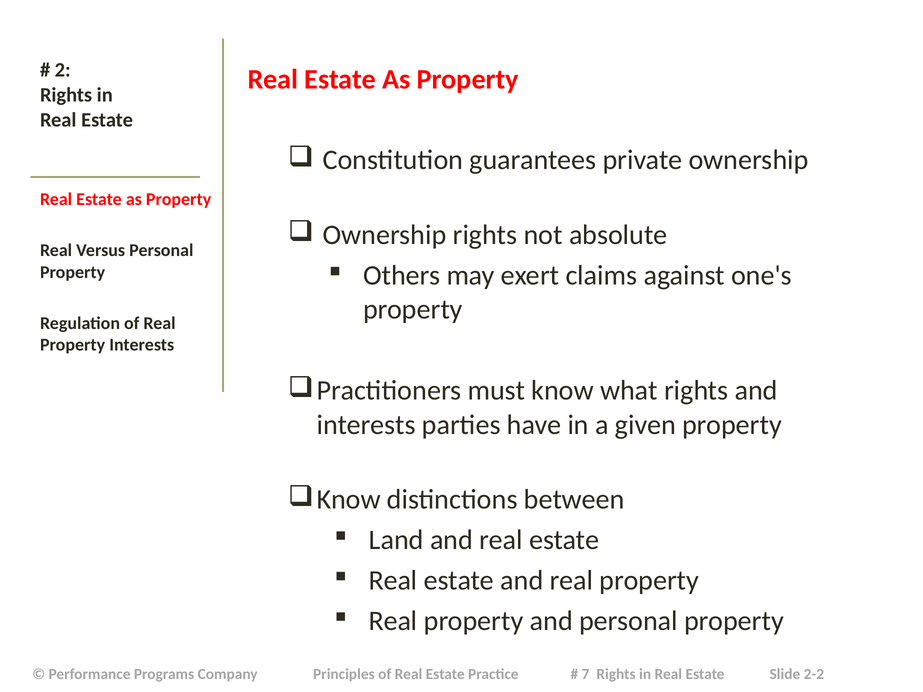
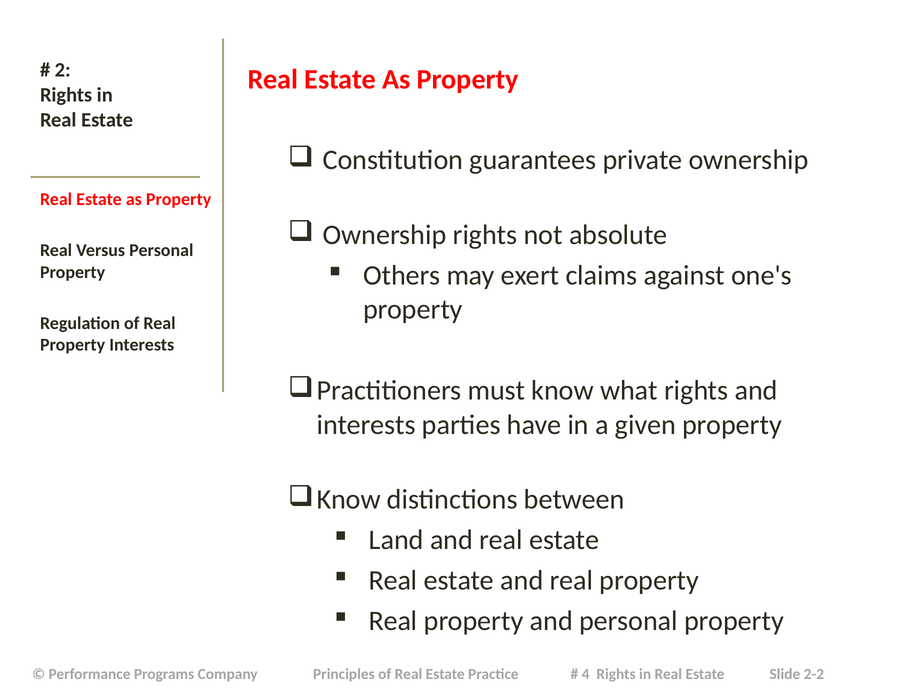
7: 7 -> 4
